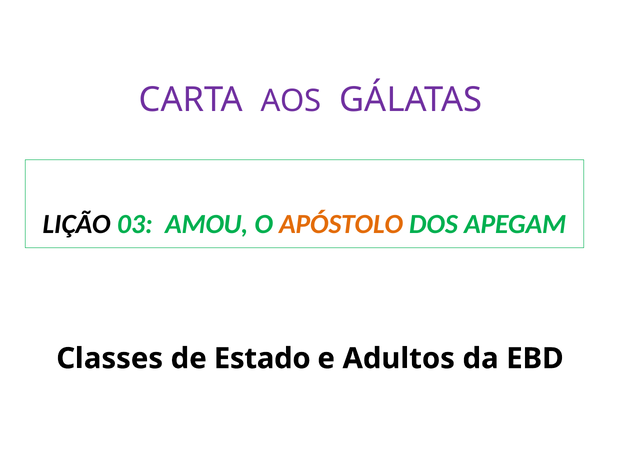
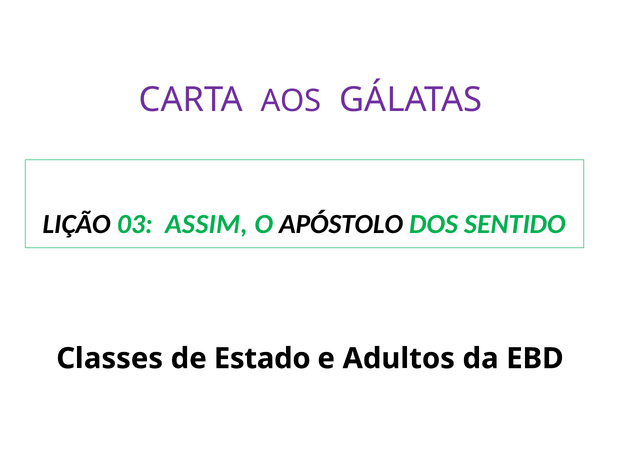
AMOU: AMOU -> ASSIM
APÓSTOLO colour: orange -> black
APEGAM: APEGAM -> SENTIDO
